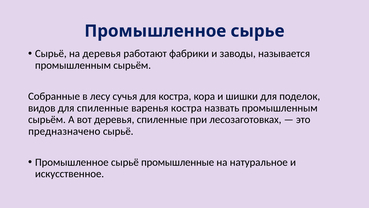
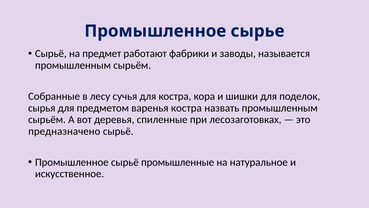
на деревья: деревья -> предмет
видов: видов -> сырья
для спиленные: спиленные -> предметом
